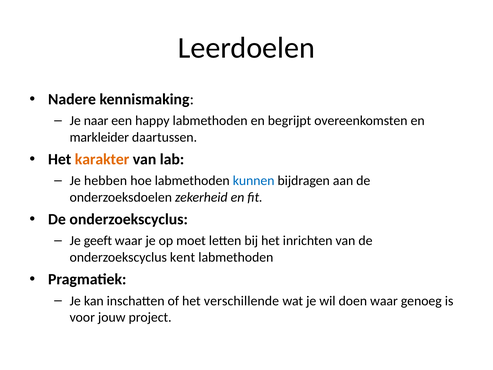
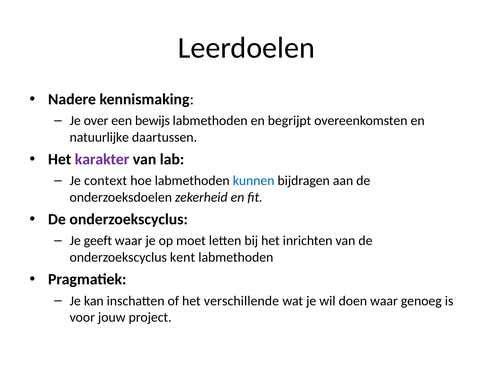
naar: naar -> over
happy: happy -> bewijs
markleider: markleider -> natuurlijke
karakter colour: orange -> purple
hebben: hebben -> context
